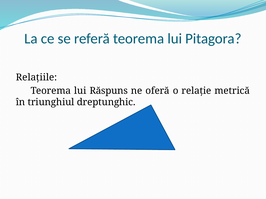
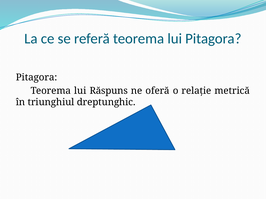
Relaţiile at (37, 77): Relaţiile -> Pitagora
